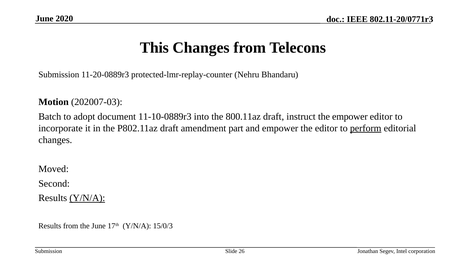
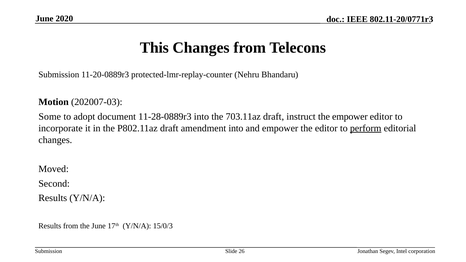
Batch: Batch -> Some
11-10-0889r3: 11-10-0889r3 -> 11-28-0889r3
800.11az: 800.11az -> 703.11az
amendment part: part -> into
Y/N/A at (87, 198) underline: present -> none
